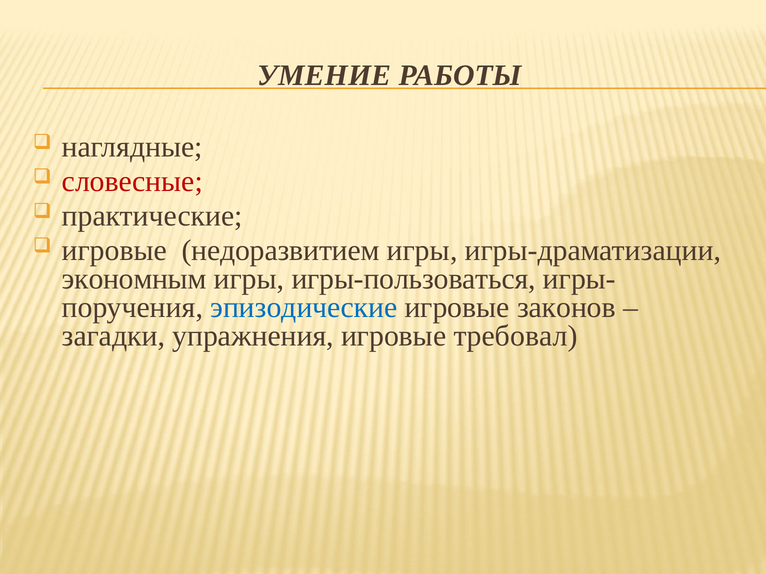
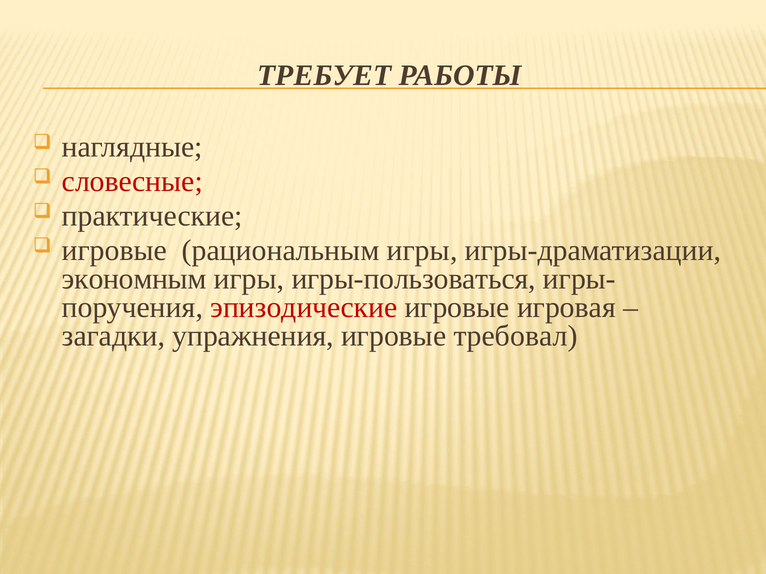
УМЕНИЕ: УМЕНИЕ -> ТРЕБУЕТ
недоразвитием: недоразвитием -> рациональным
эпизодические colour: blue -> red
законов: законов -> игровая
